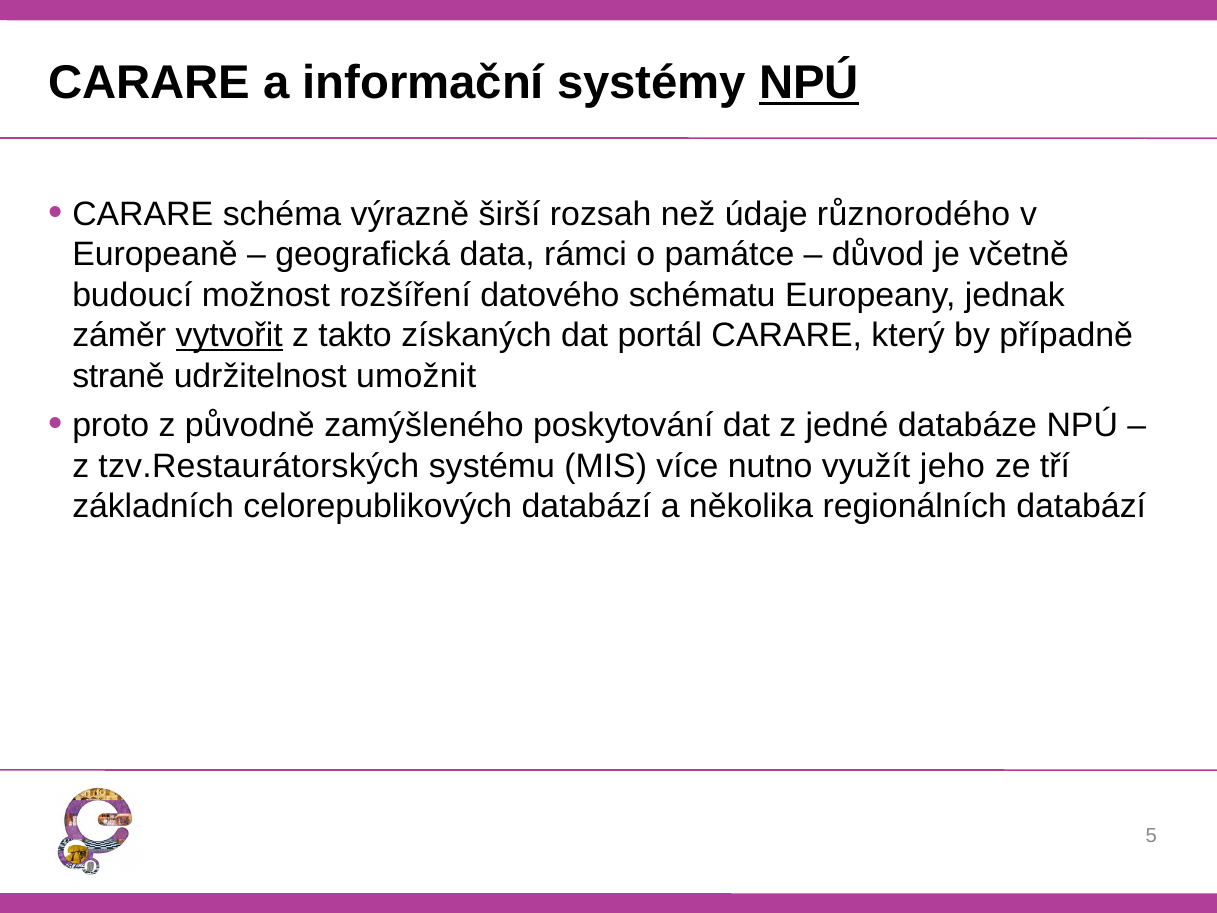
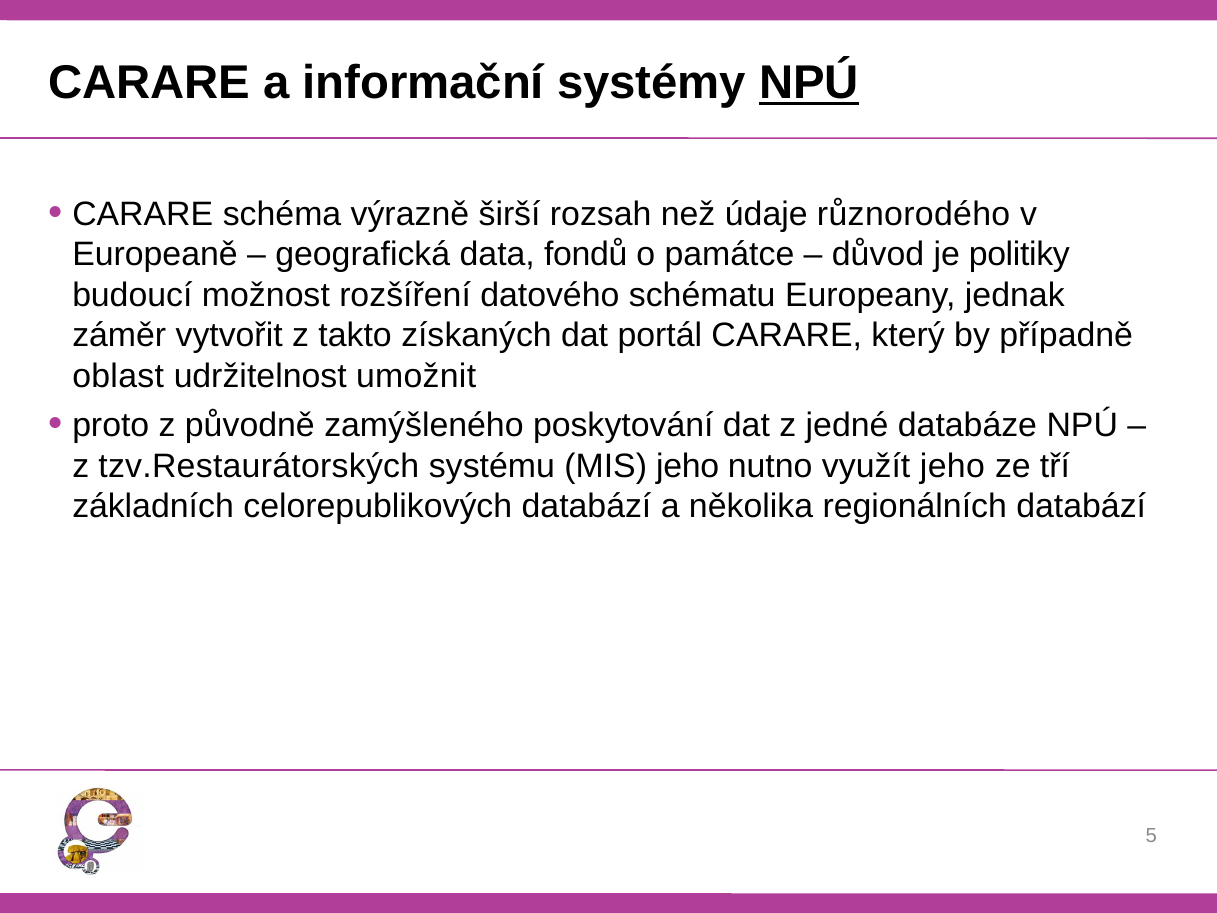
rámci: rámci -> fondů
včetně: včetně -> politiky
vytvořit underline: present -> none
straně: straně -> oblast
MIS více: více -> jeho
